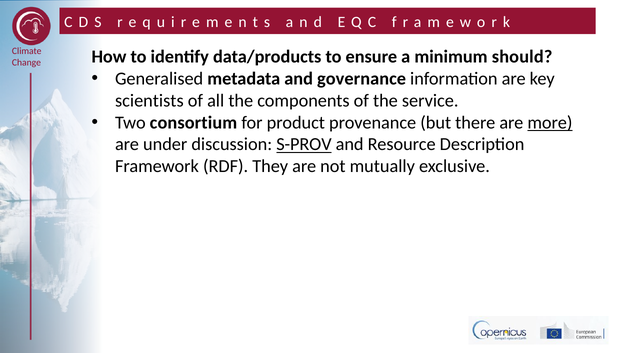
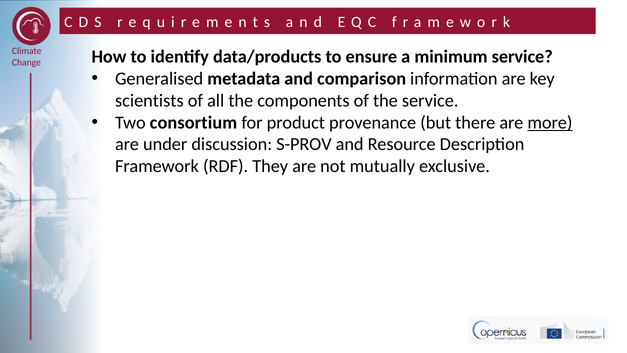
minimum should: should -> service
governance: governance -> comparison
S-PROV underline: present -> none
